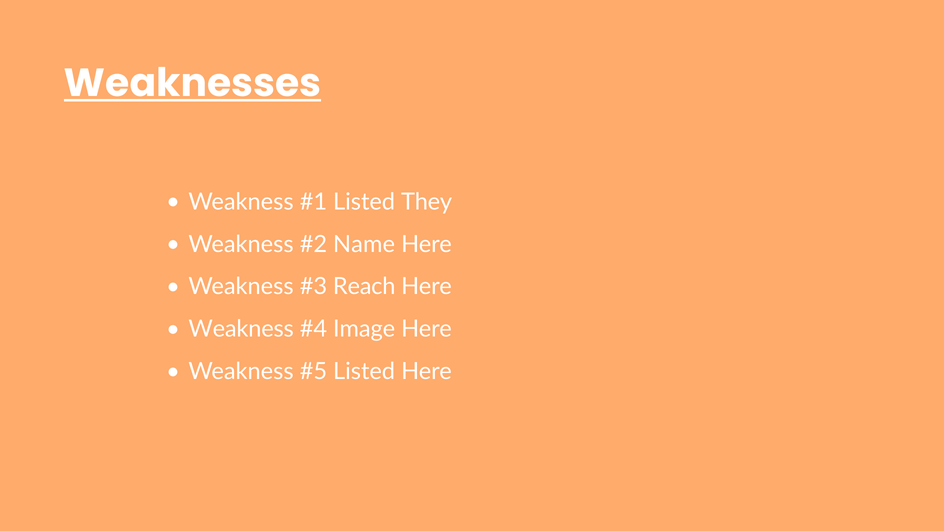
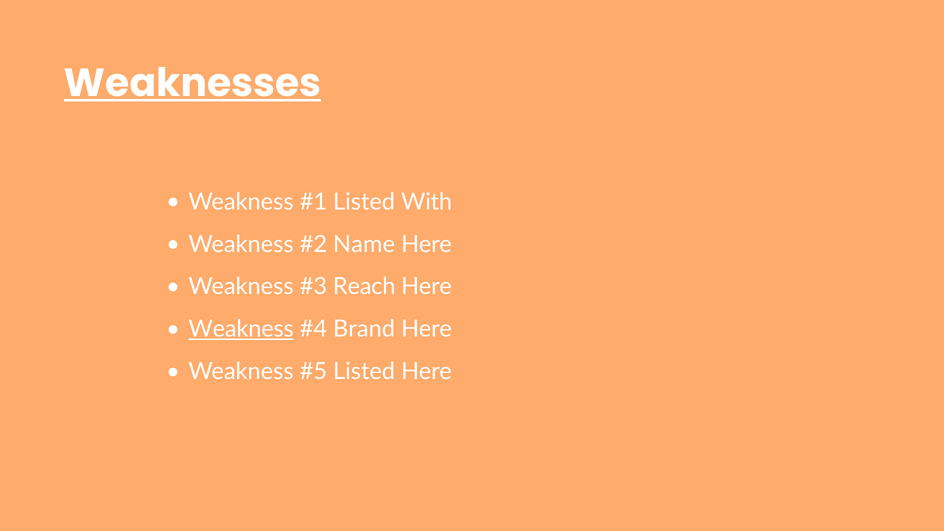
They: They -> With
Weakness at (241, 329) underline: none -> present
Image: Image -> Brand
